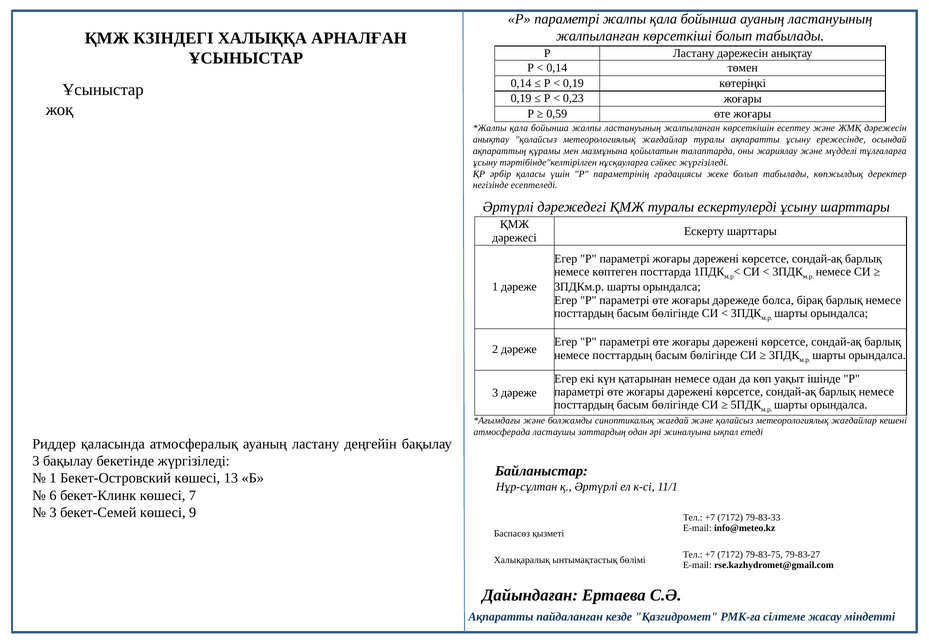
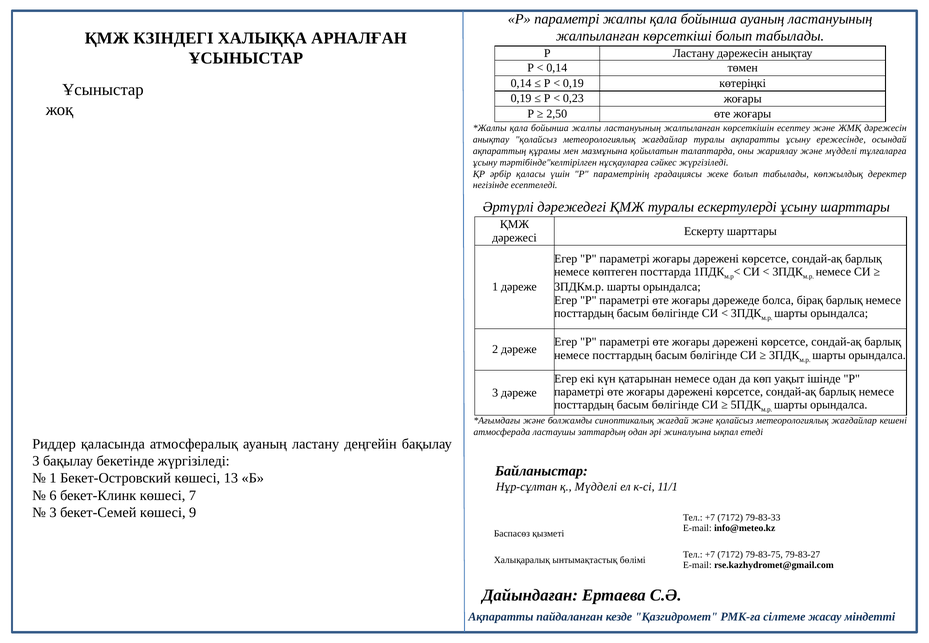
0,59: 0,59 -> 2,50
қ Әртүрлі: Әртүрлі -> Мүдделі
